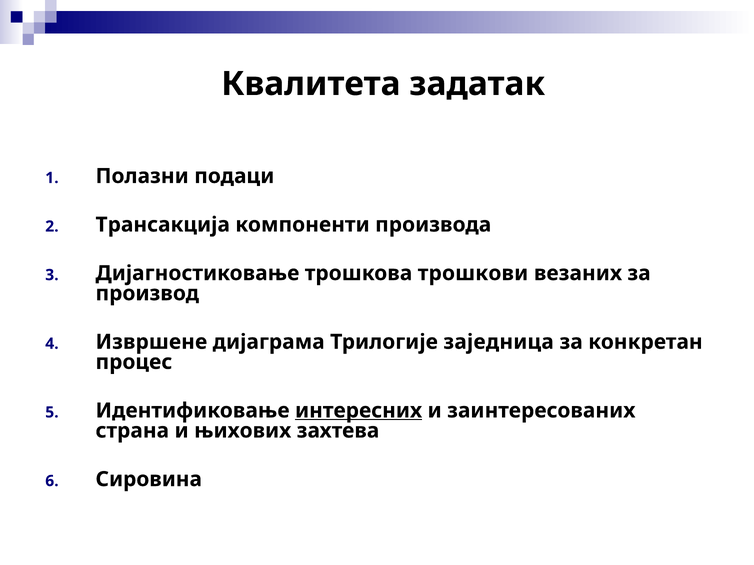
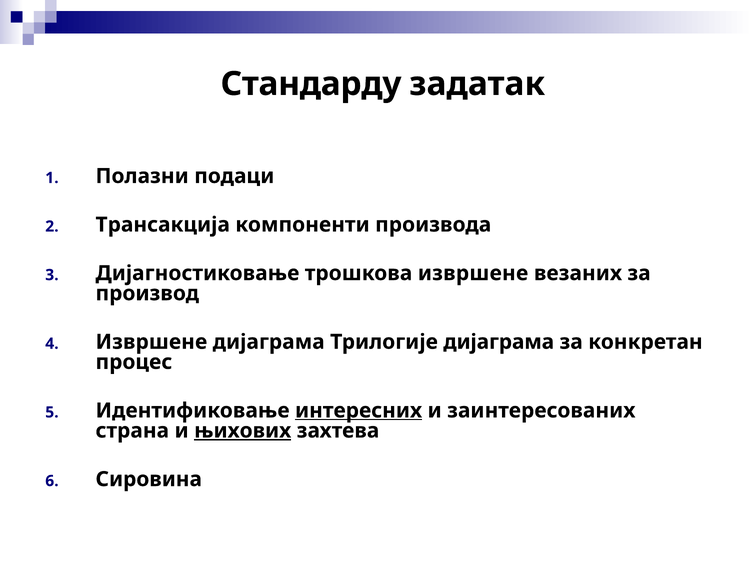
Квалитета: Квалитета -> Стандарду
трошкова трошкови: трошкови -> извршене
Трилогије заједница: заједница -> дијаграма
њихових underline: none -> present
